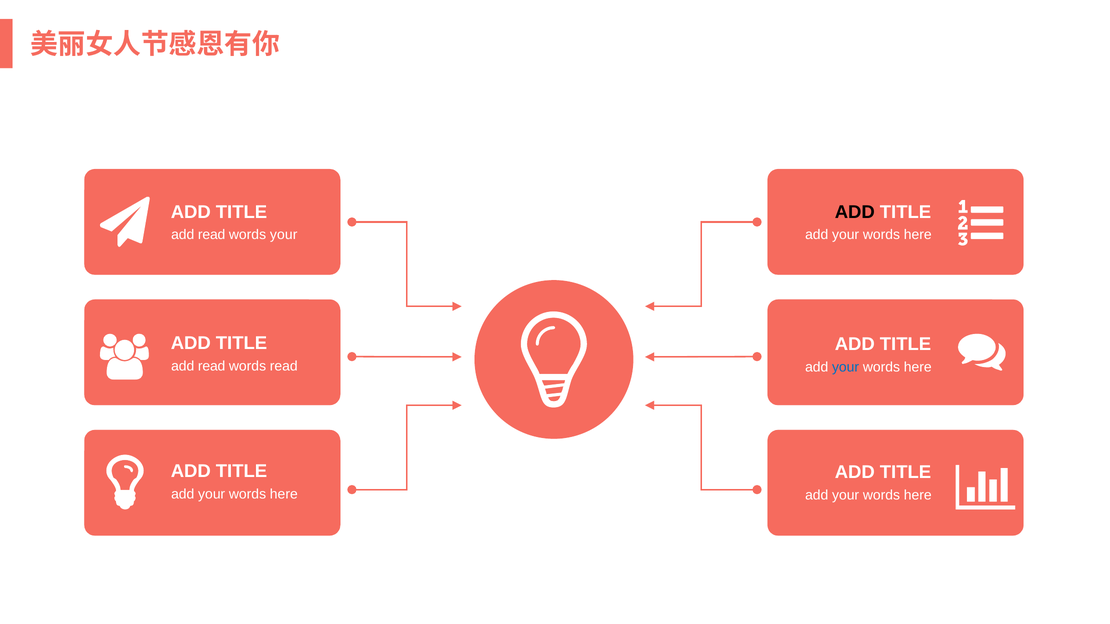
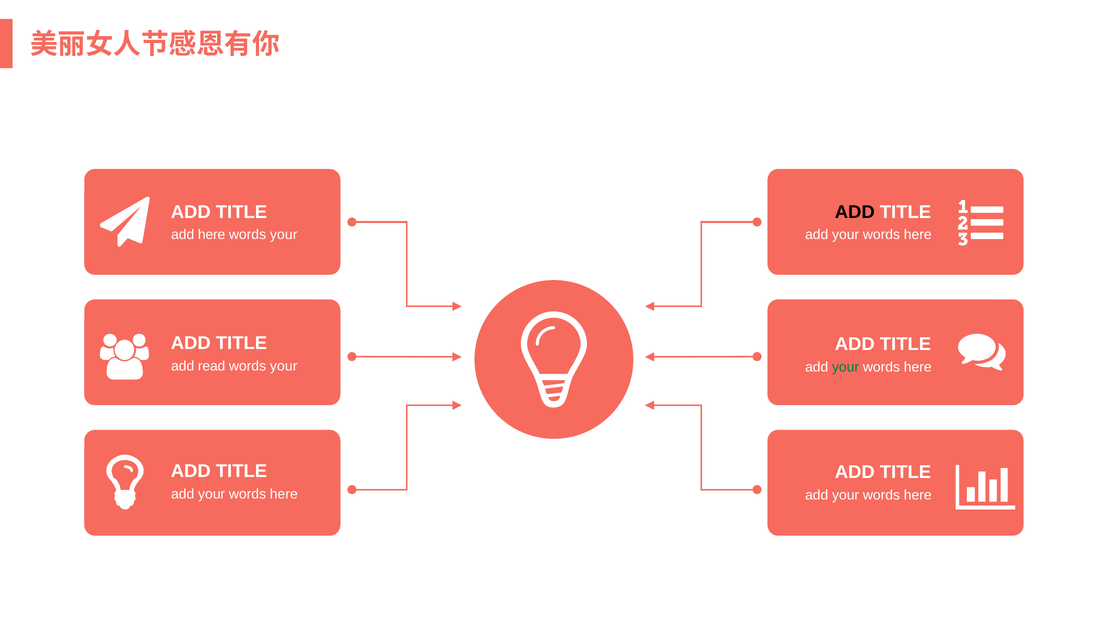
read at (212, 235): read -> here
read at (284, 366): read -> your
your at (846, 367) colour: blue -> green
